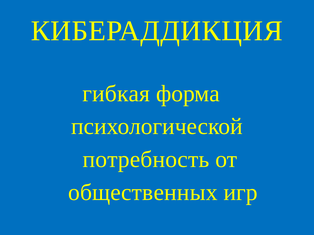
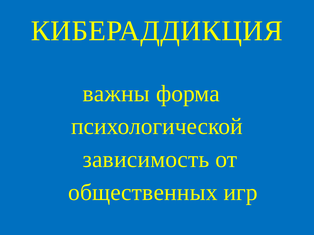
гибкая: гибкая -> важны
потребность: потребность -> зависимость
